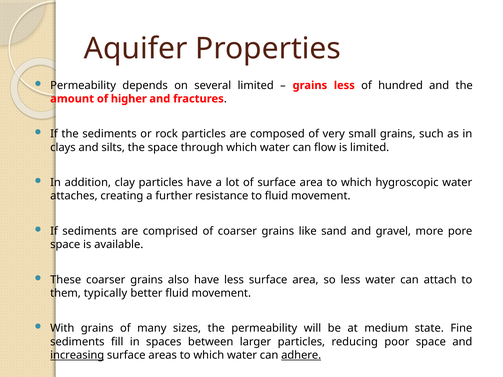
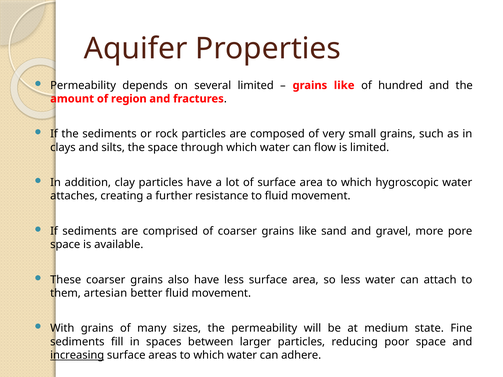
less at (344, 85): less -> like
higher: higher -> region
typically: typically -> artesian
adhere underline: present -> none
